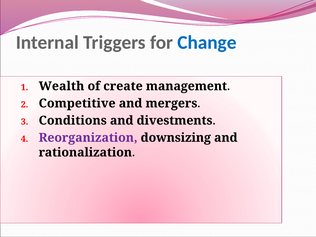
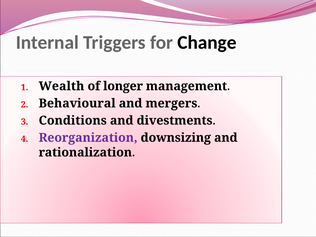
Change colour: blue -> black
create: create -> longer
Competitive: Competitive -> Behavioural
